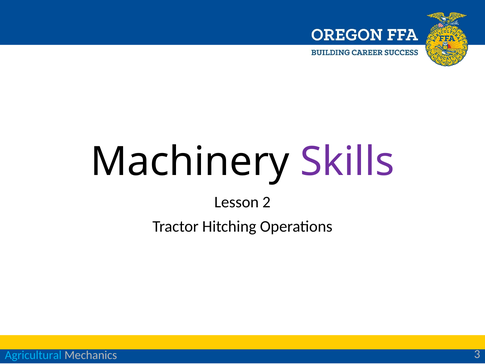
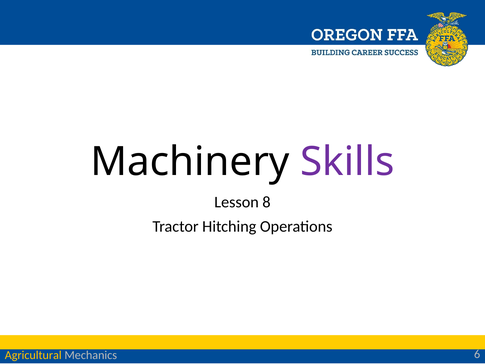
2: 2 -> 8
Agricultural colour: light blue -> yellow
3: 3 -> 6
